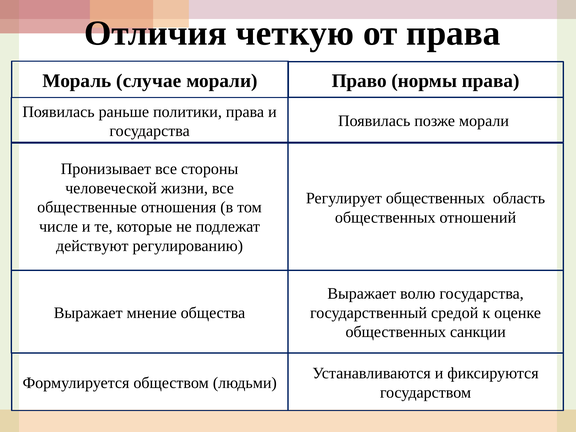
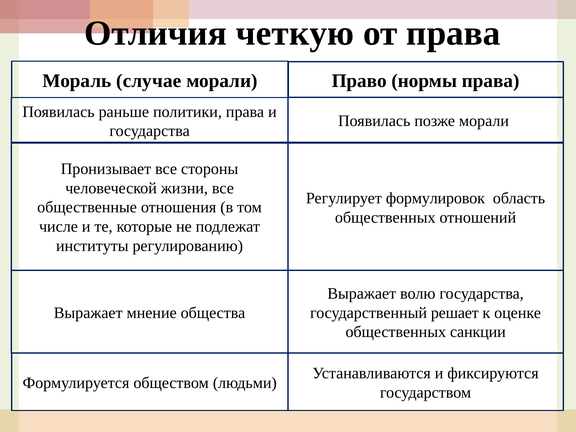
Регулирует общественных: общественных -> формулировок
действуют: действуют -> институты
средой: средой -> решает
